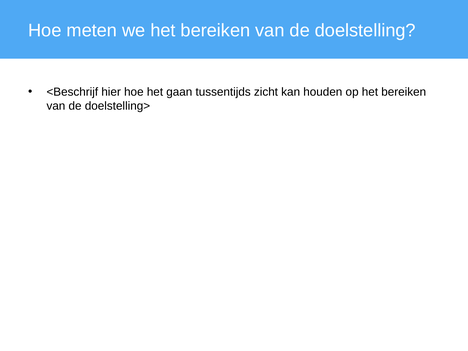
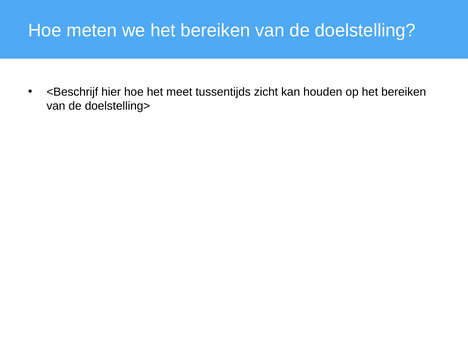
gaan: gaan -> meet
